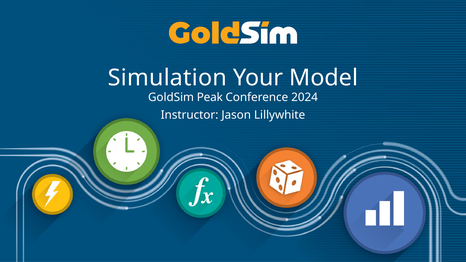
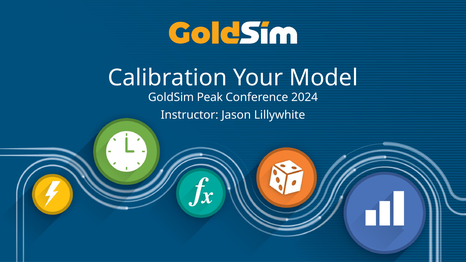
Simulation: Simulation -> Calibration
